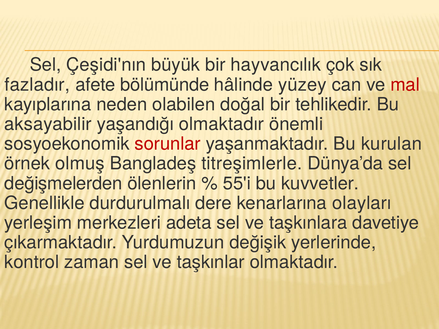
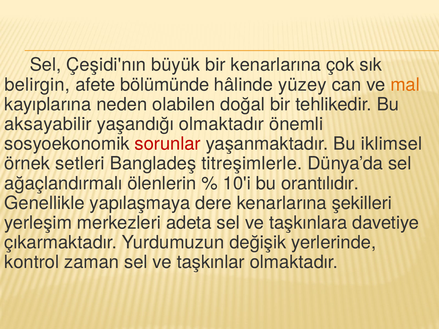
bir hayvancılık: hayvancılık -> kenarlarına
fazladır: fazladır -> belirgin
mal colour: red -> orange
kurulan: kurulan -> iklimsel
olmuş: olmuş -> setleri
değişmelerden: değişmelerden -> ağaçlandırmalı
55'i: 55'i -> 10'i
kuvvetler: kuvvetler -> orantılıdır
durdurulmalı: durdurulmalı -> yapılaşmaya
olayları: olayları -> şekilleri
